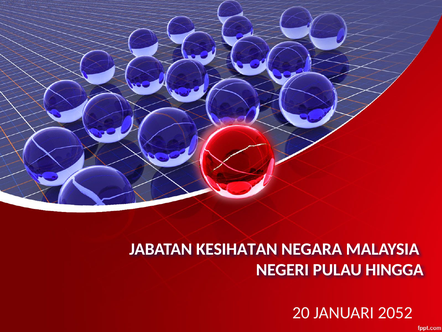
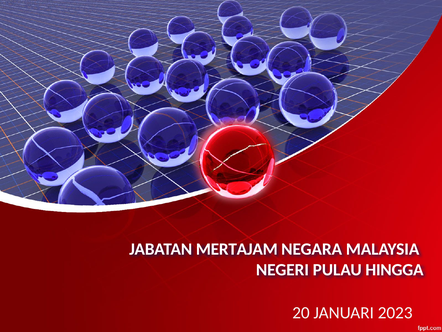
KESIHATAN: KESIHATAN -> MERTAJAM
2052: 2052 -> 2023
